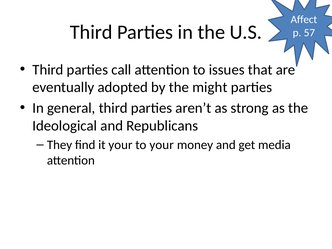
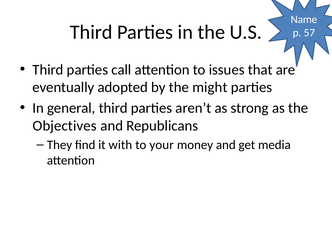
Affect: Affect -> Name
Ideological: Ideological -> Objectives
it your: your -> with
